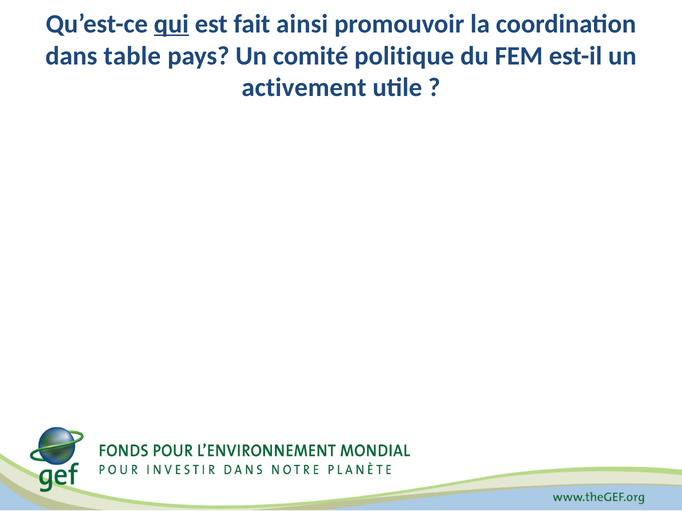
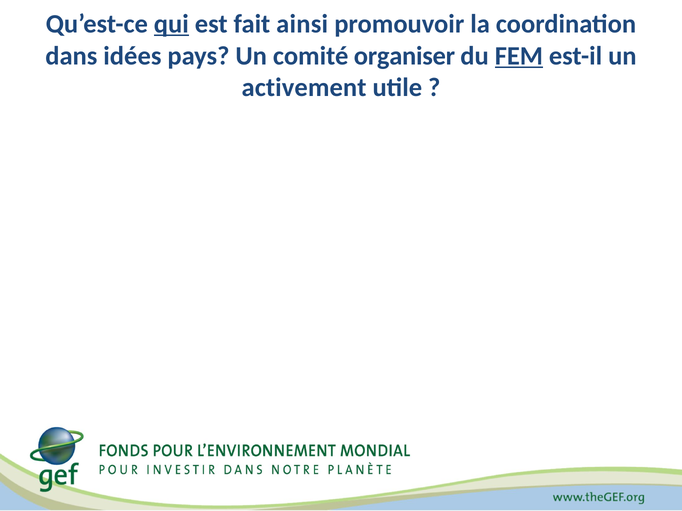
table: table -> idées
politique: politique -> organiser
FEM underline: none -> present
